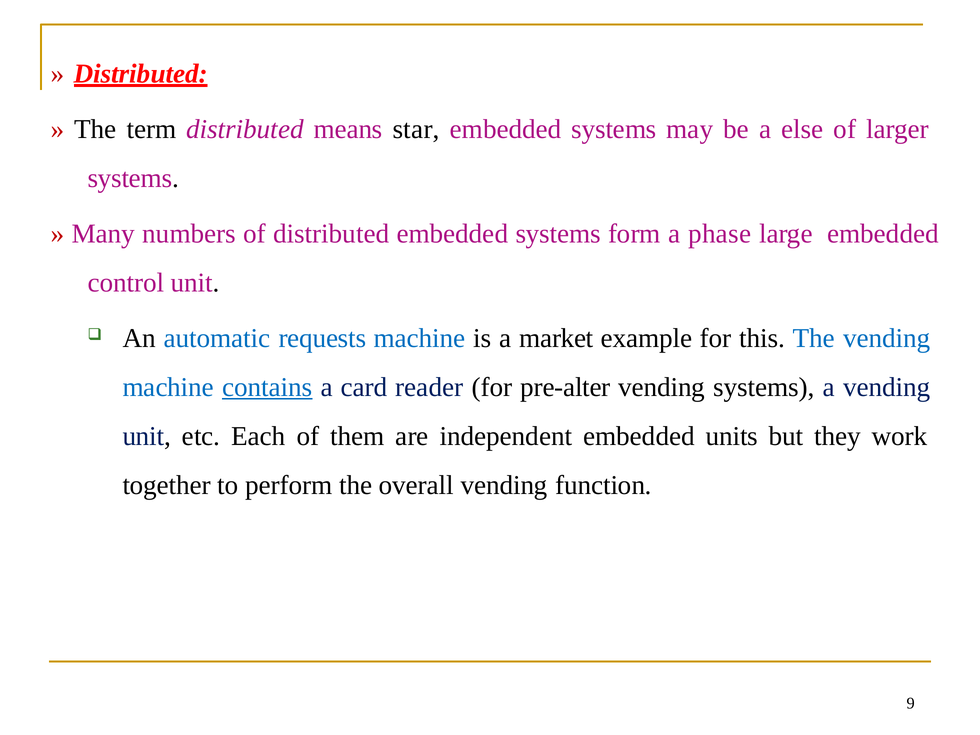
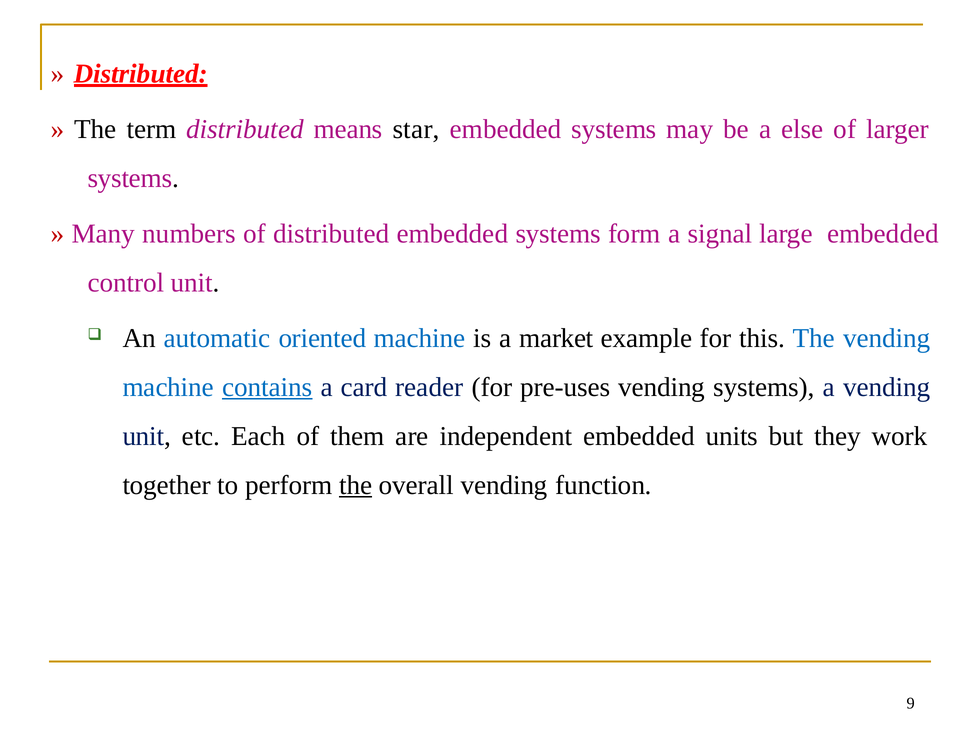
phase: phase -> signal
requests: requests -> oriented
pre-alter: pre-alter -> pre-uses
the at (356, 485) underline: none -> present
